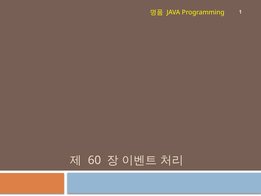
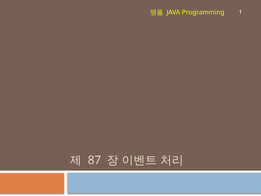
60: 60 -> 87
